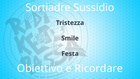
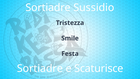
Obiettivo at (40, 68): Obiettivo -> Sortiadre
Ricordare: Ricordare -> Scaturisce
